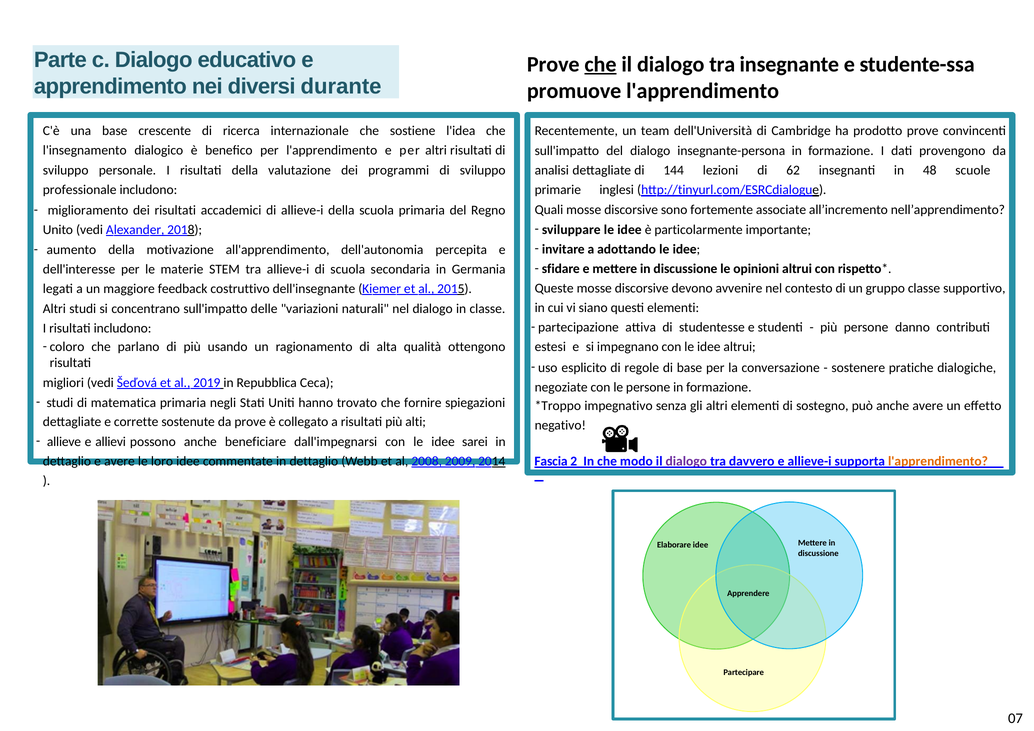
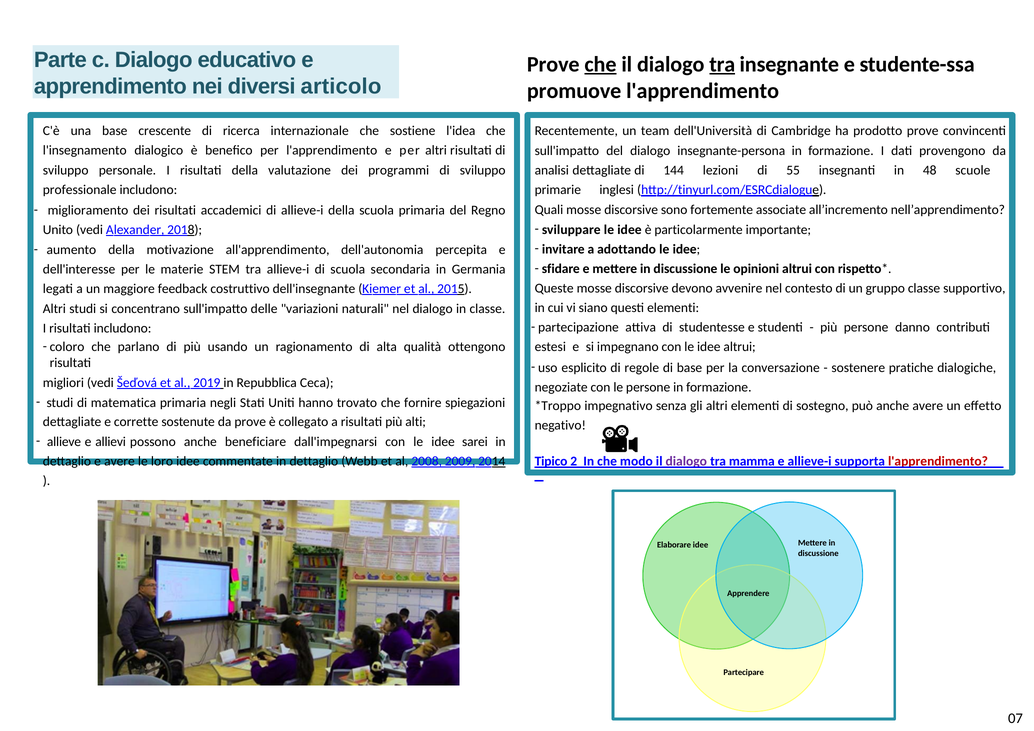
tra at (722, 64) underline: none -> present
durante: durante -> articolo
62: 62 -> 55
Fascia: Fascia -> Tipico
davvero: davvero -> mamma
l'apprendimento at (938, 462) colour: orange -> red
